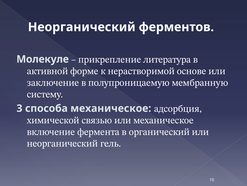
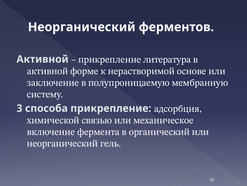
Молекуле at (43, 59): Молекуле -> Активной
механическое at (111, 108): механическое -> прикрепление
